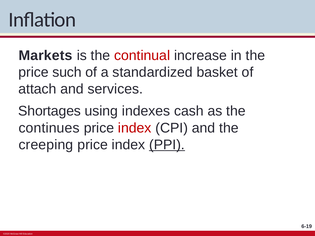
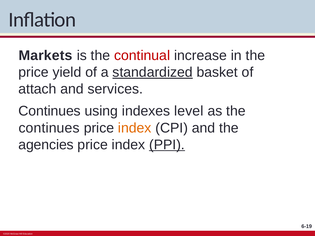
such: such -> yield
standardized underline: none -> present
Shortages at (50, 111): Shortages -> Continues
cash: cash -> level
index at (135, 128) colour: red -> orange
creeping: creeping -> agencies
